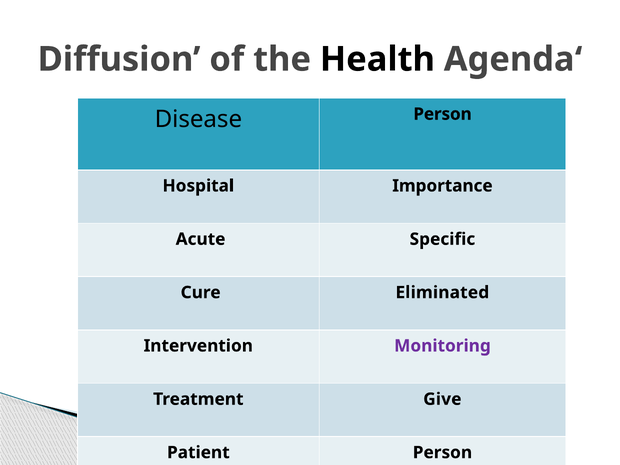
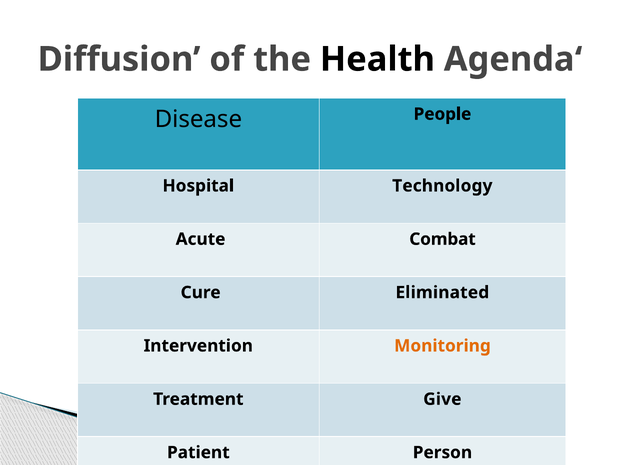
Disease Person: Person -> People
Importance: Importance -> Technology
Specific: Specific -> Combat
Monitoring colour: purple -> orange
